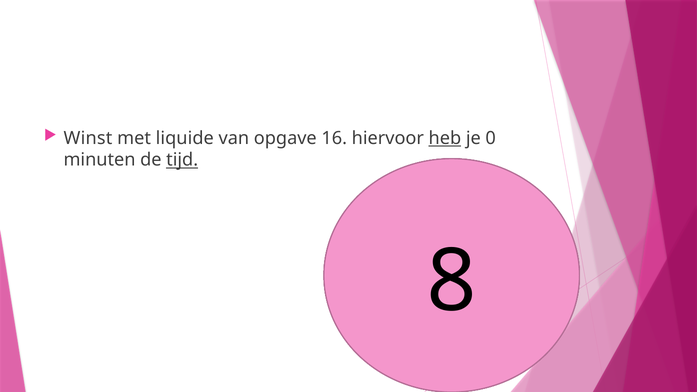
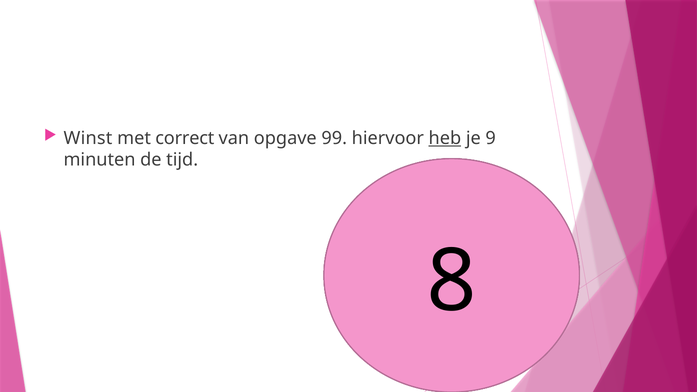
liquide: liquide -> correct
16: 16 -> 99
0: 0 -> 9
tijd underline: present -> none
